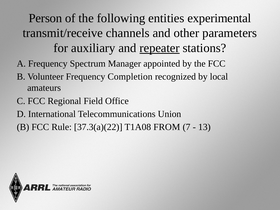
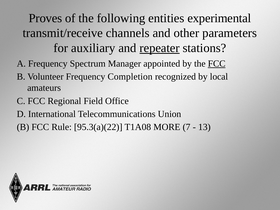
Person: Person -> Proves
FCC at (217, 64) underline: none -> present
37.3(a)(22: 37.3(a)(22 -> 95.3(a)(22
FROM: FROM -> MORE
